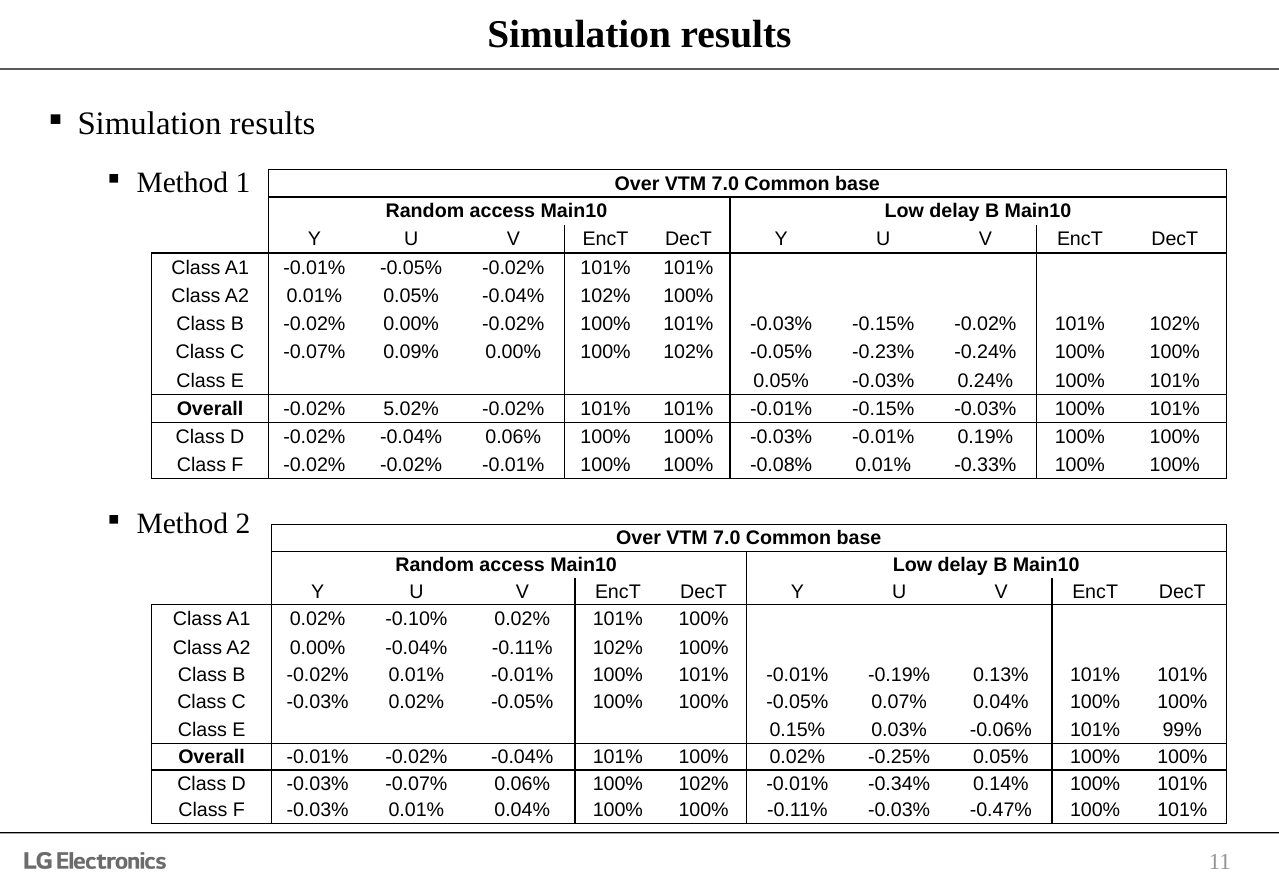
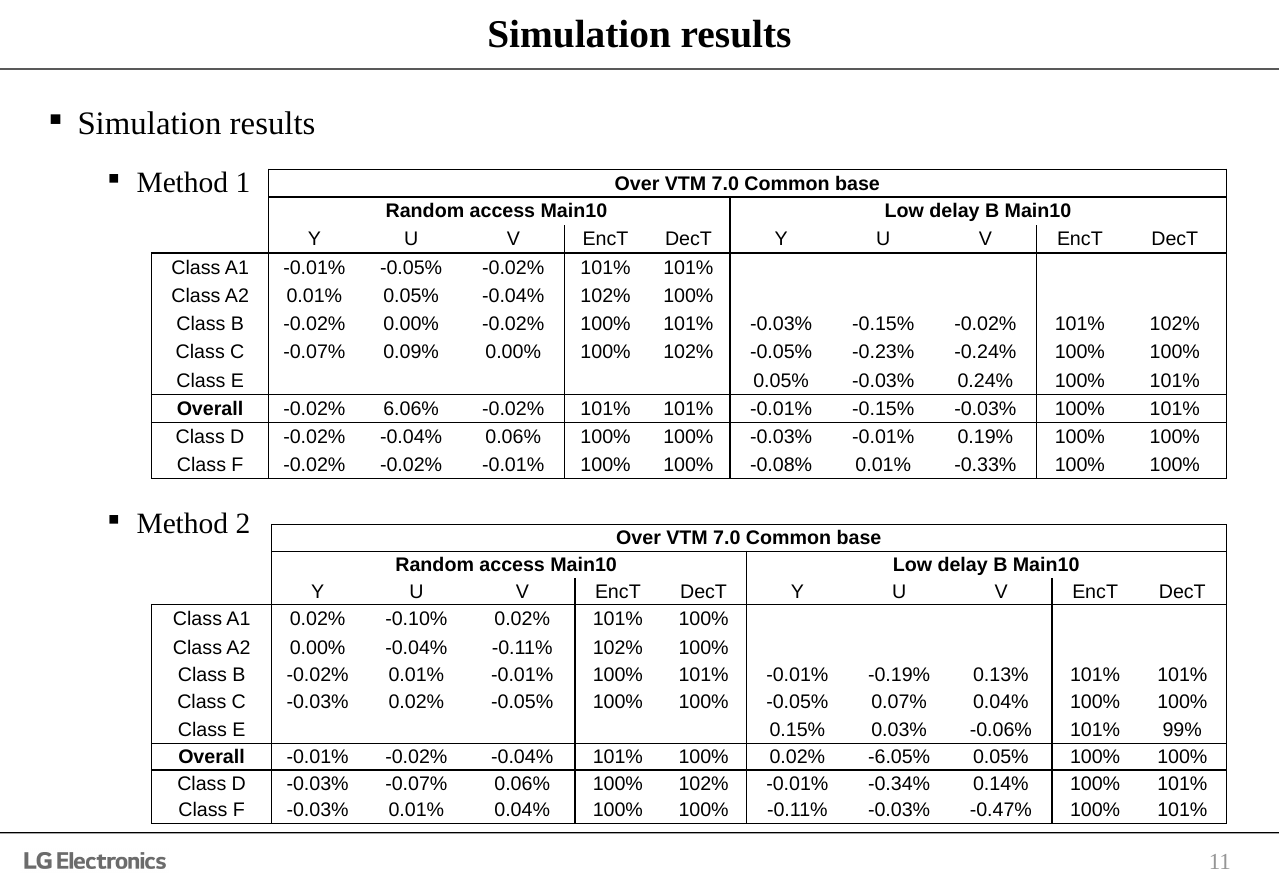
5.02%: 5.02% -> 6.06%
-0.25%: -0.25% -> -6.05%
